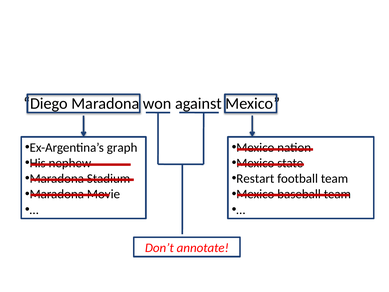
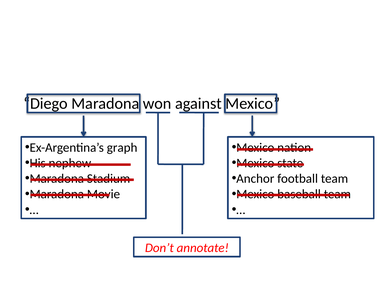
Restart: Restart -> Anchor
